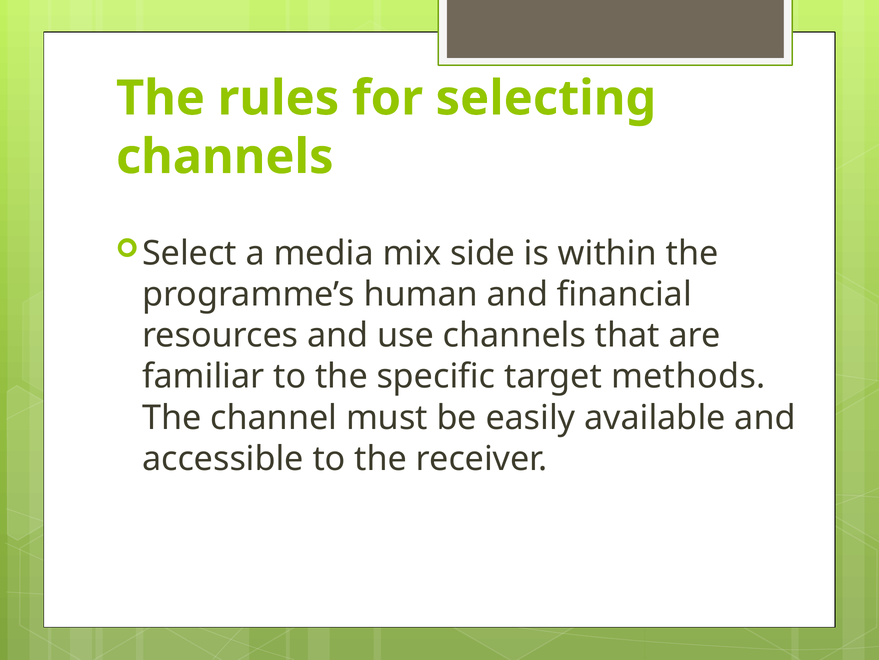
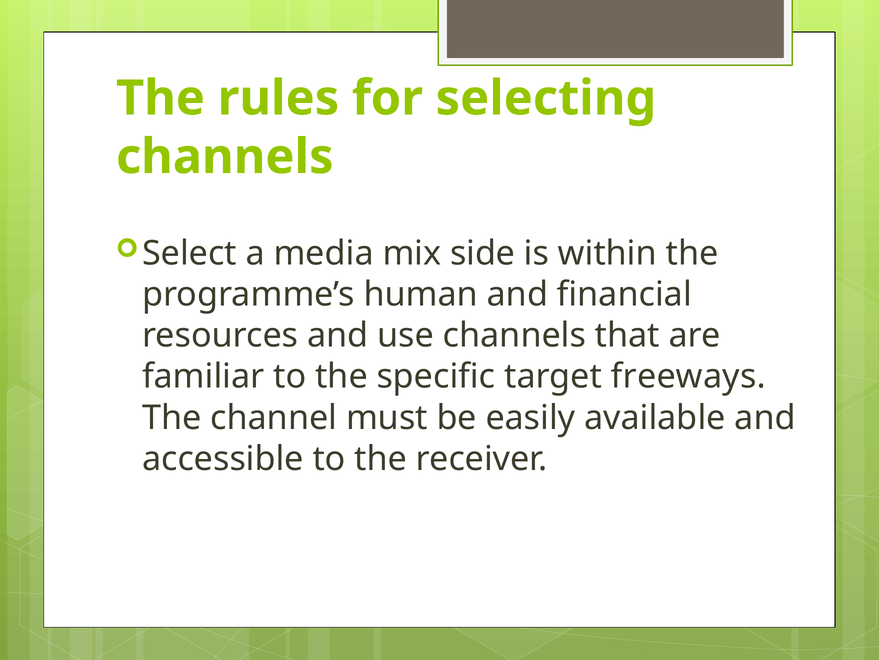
methods: methods -> freeways
